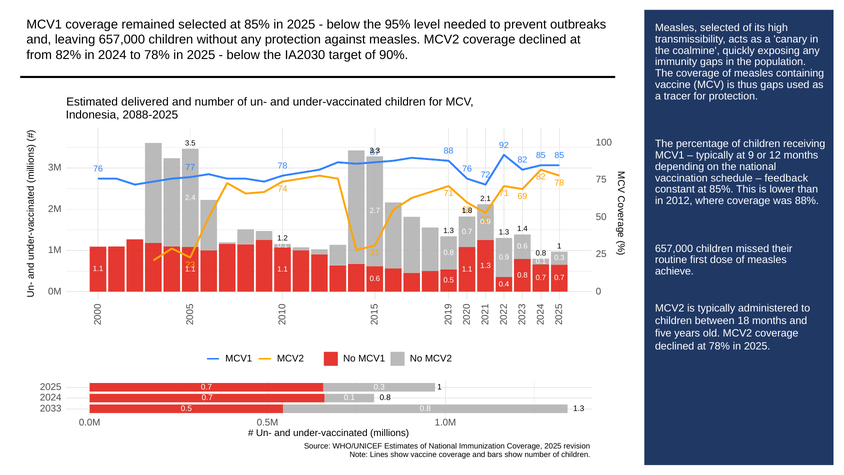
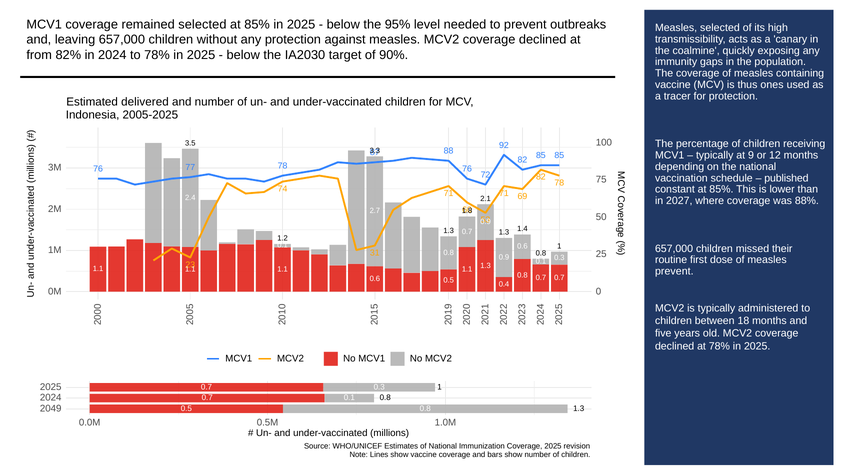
thus gaps: gaps -> ones
2088-2025: 2088-2025 -> 2005-2025
feedback: feedback -> published
2012: 2012 -> 2027
achieve at (674, 271): achieve -> prevent
2033: 2033 -> 2049
